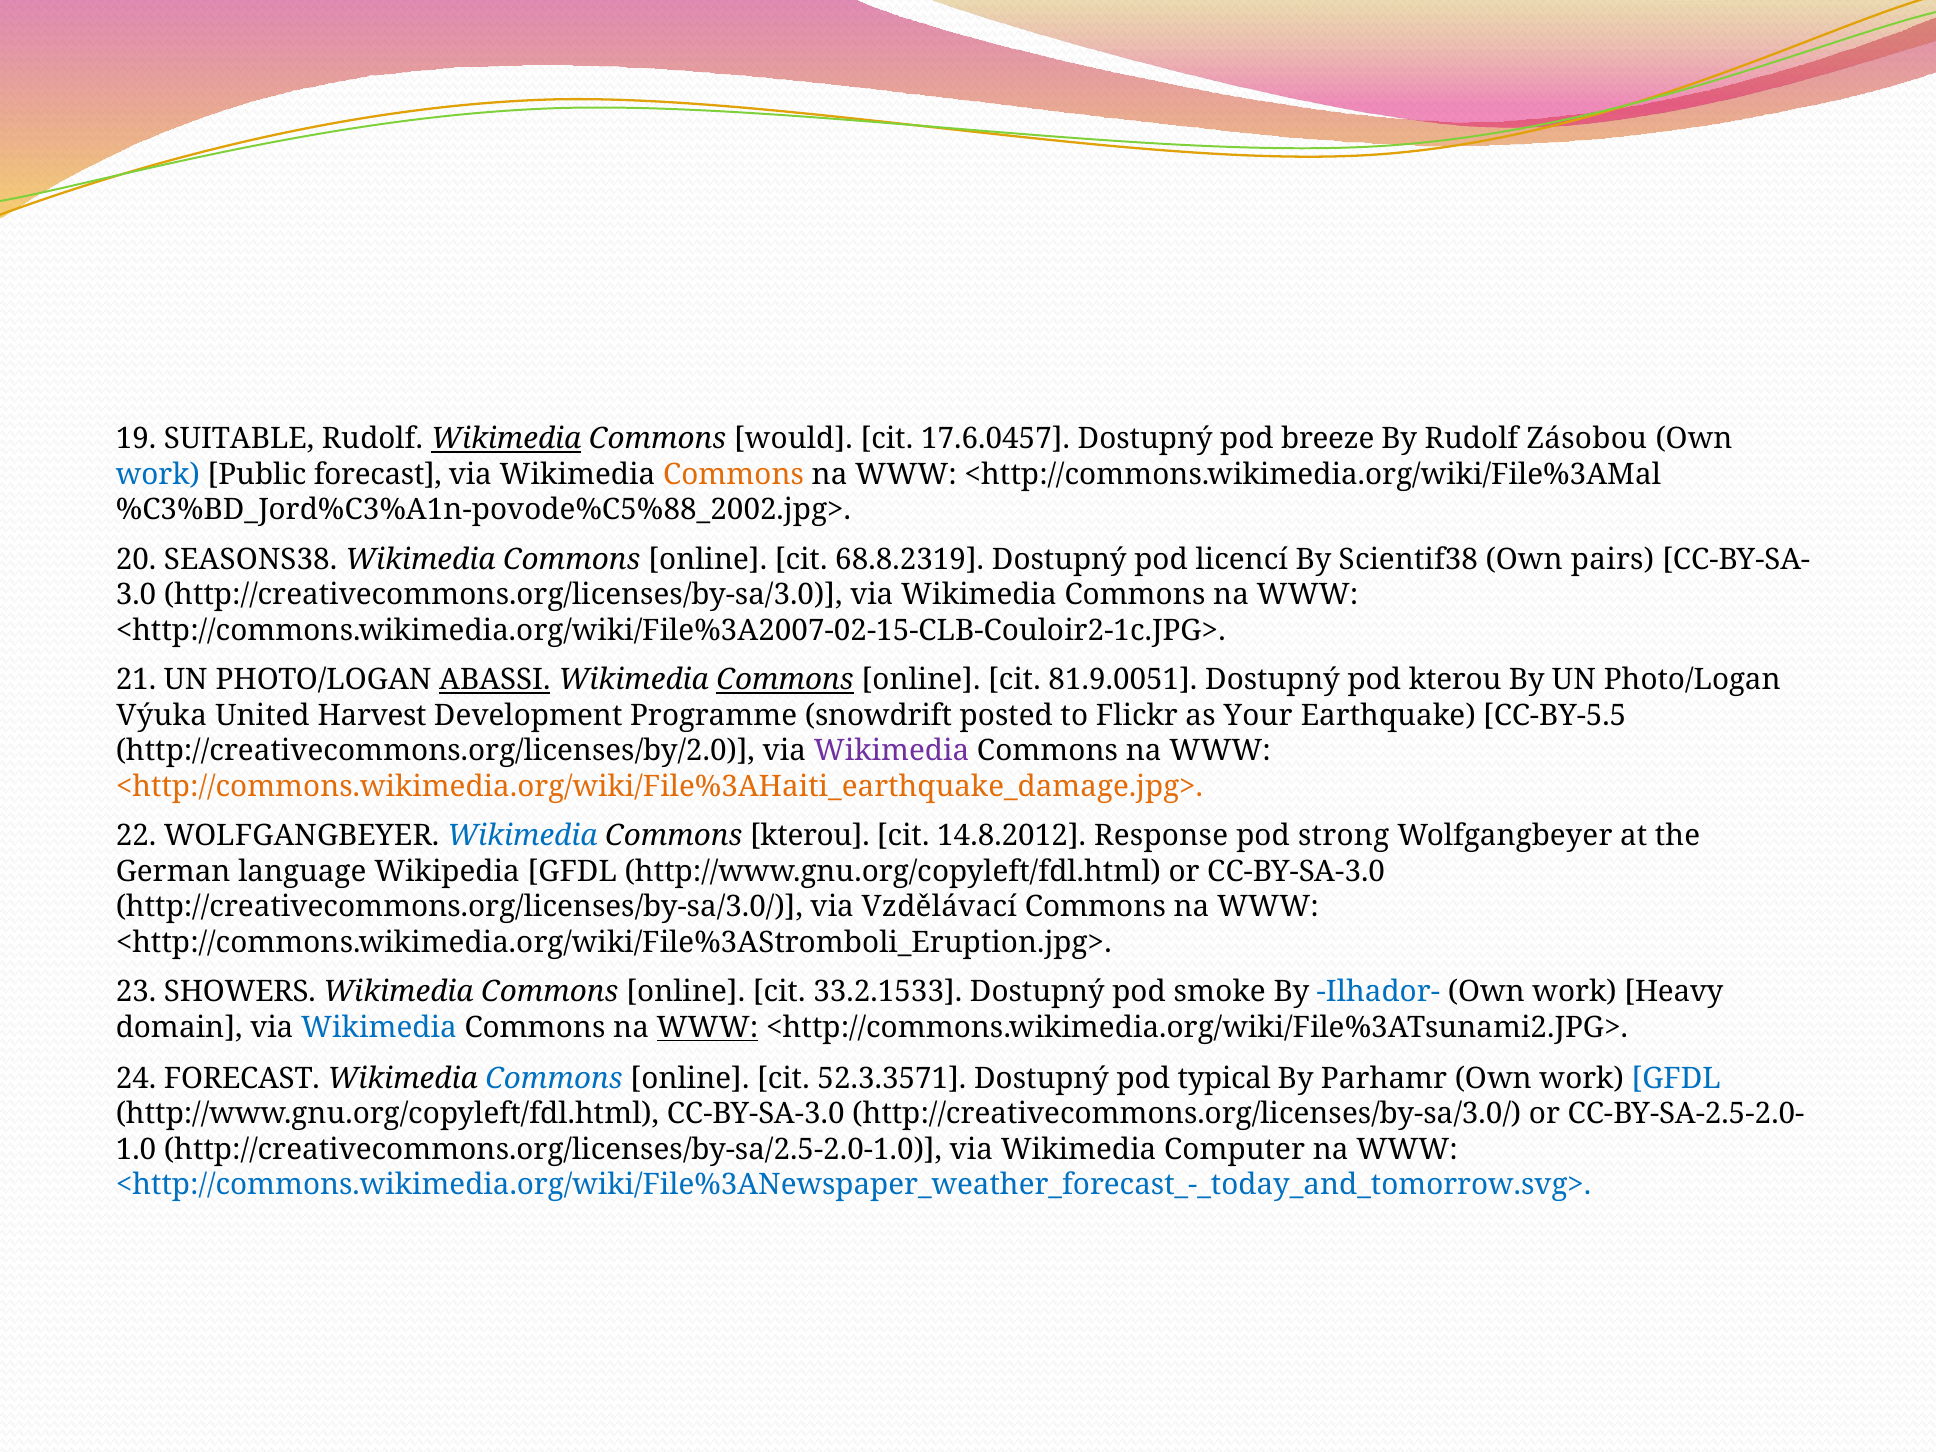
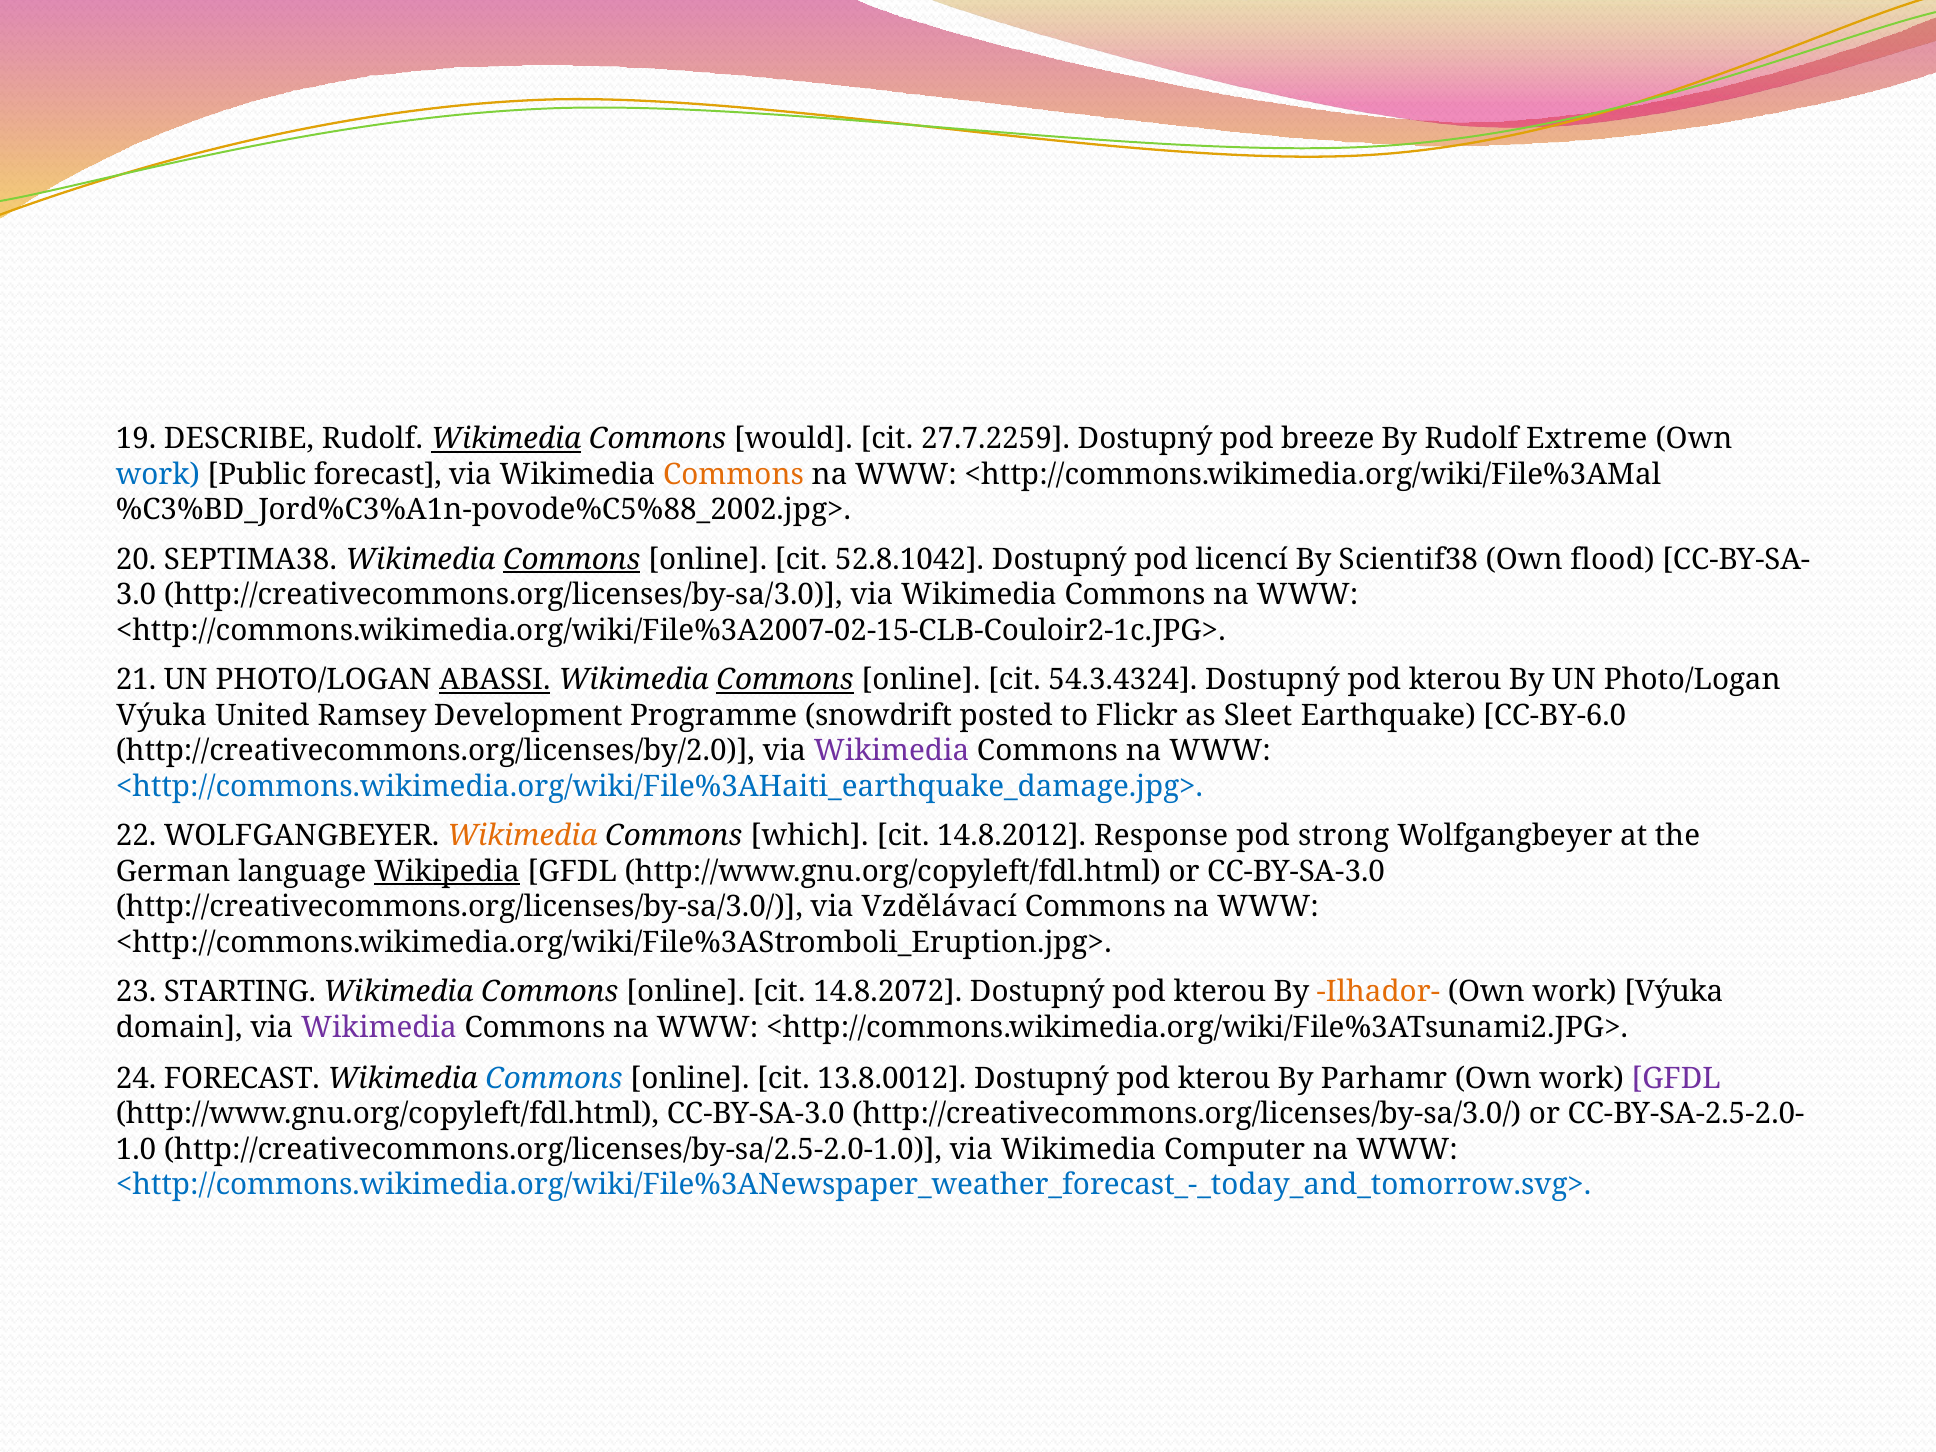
SUITABLE: SUITABLE -> DESCRIBE
17.6.0457: 17.6.0457 -> 27.7.2259
Zásobou: Zásobou -> Extreme
SEASONS38: SEASONS38 -> SEPTIMA38
Commons at (572, 560) underline: none -> present
68.8.2319: 68.8.2319 -> 52.8.1042
pairs: pairs -> flood
81.9.0051: 81.9.0051 -> 54.3.4324
Harvest: Harvest -> Ramsey
Your: Your -> Sleet
CC-BY-5.5: CC-BY-5.5 -> CC-BY-6.0
<http://commons.wikimedia.org/wiki/File%3AHaiti_earthquake_damage.jpg> colour: orange -> blue
Wikimedia at (522, 836) colour: blue -> orange
Commons kterou: kterou -> which
Wikipedia underline: none -> present
SHOWERS: SHOWERS -> STARTING
33.2.1533: 33.2.1533 -> 14.8.2072
smoke at (1220, 992): smoke -> kterou
Ilhador- colour: blue -> orange
work Heavy: Heavy -> Výuka
Wikimedia at (379, 1028) colour: blue -> purple
WWW at (707, 1028) underline: present -> none
52.3.3571: 52.3.3571 -> 13.8.0012
typical at (1224, 1078): typical -> kterou
GFDL at (1676, 1078) colour: blue -> purple
